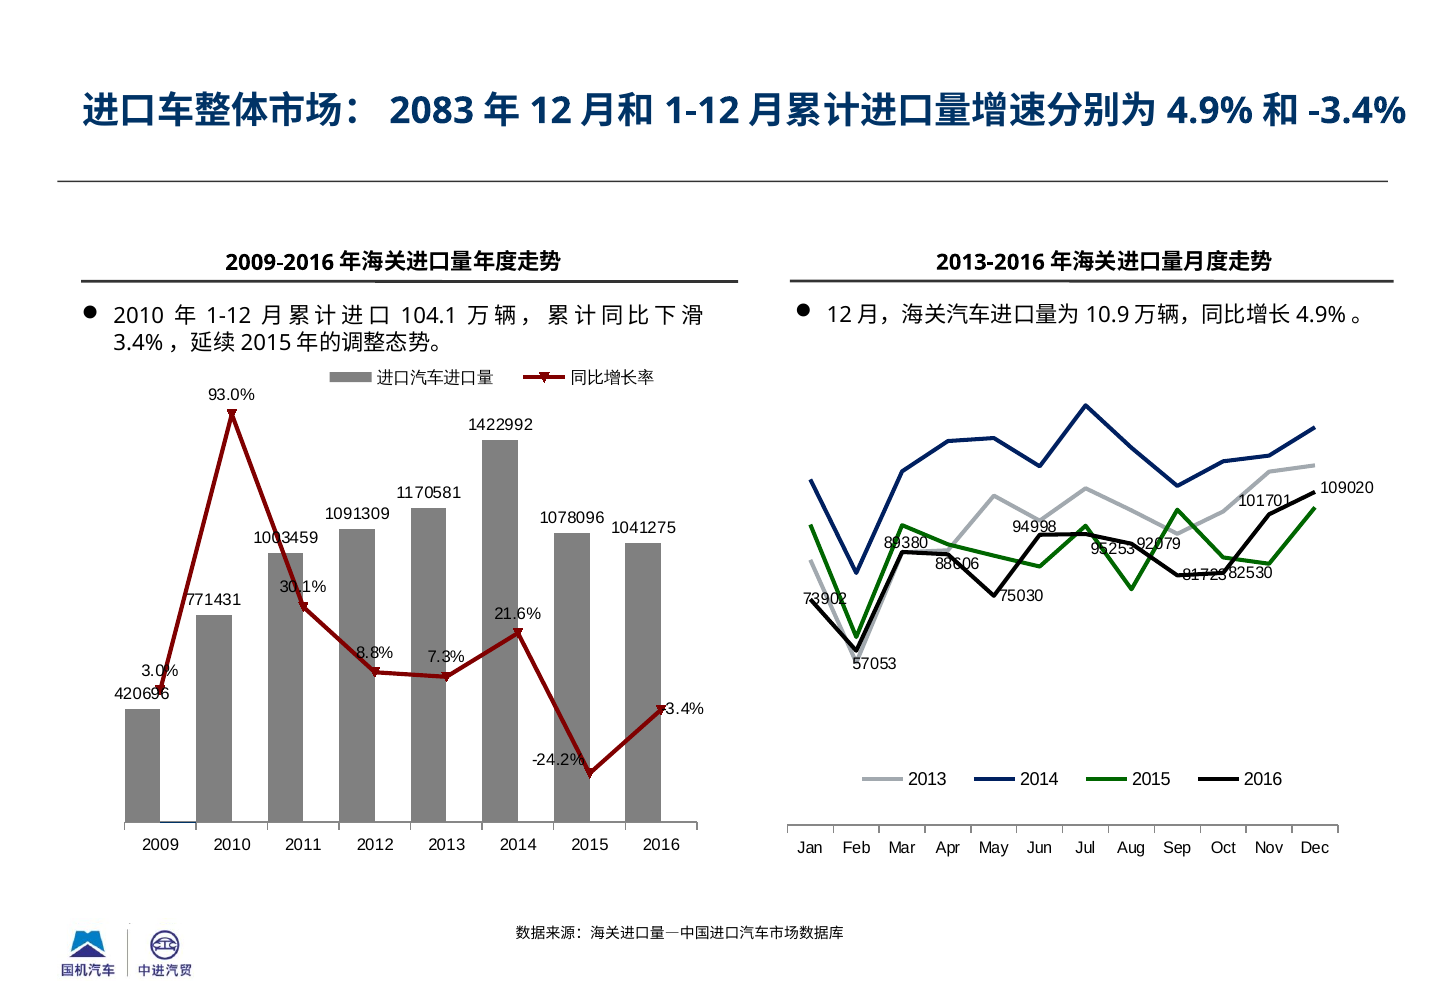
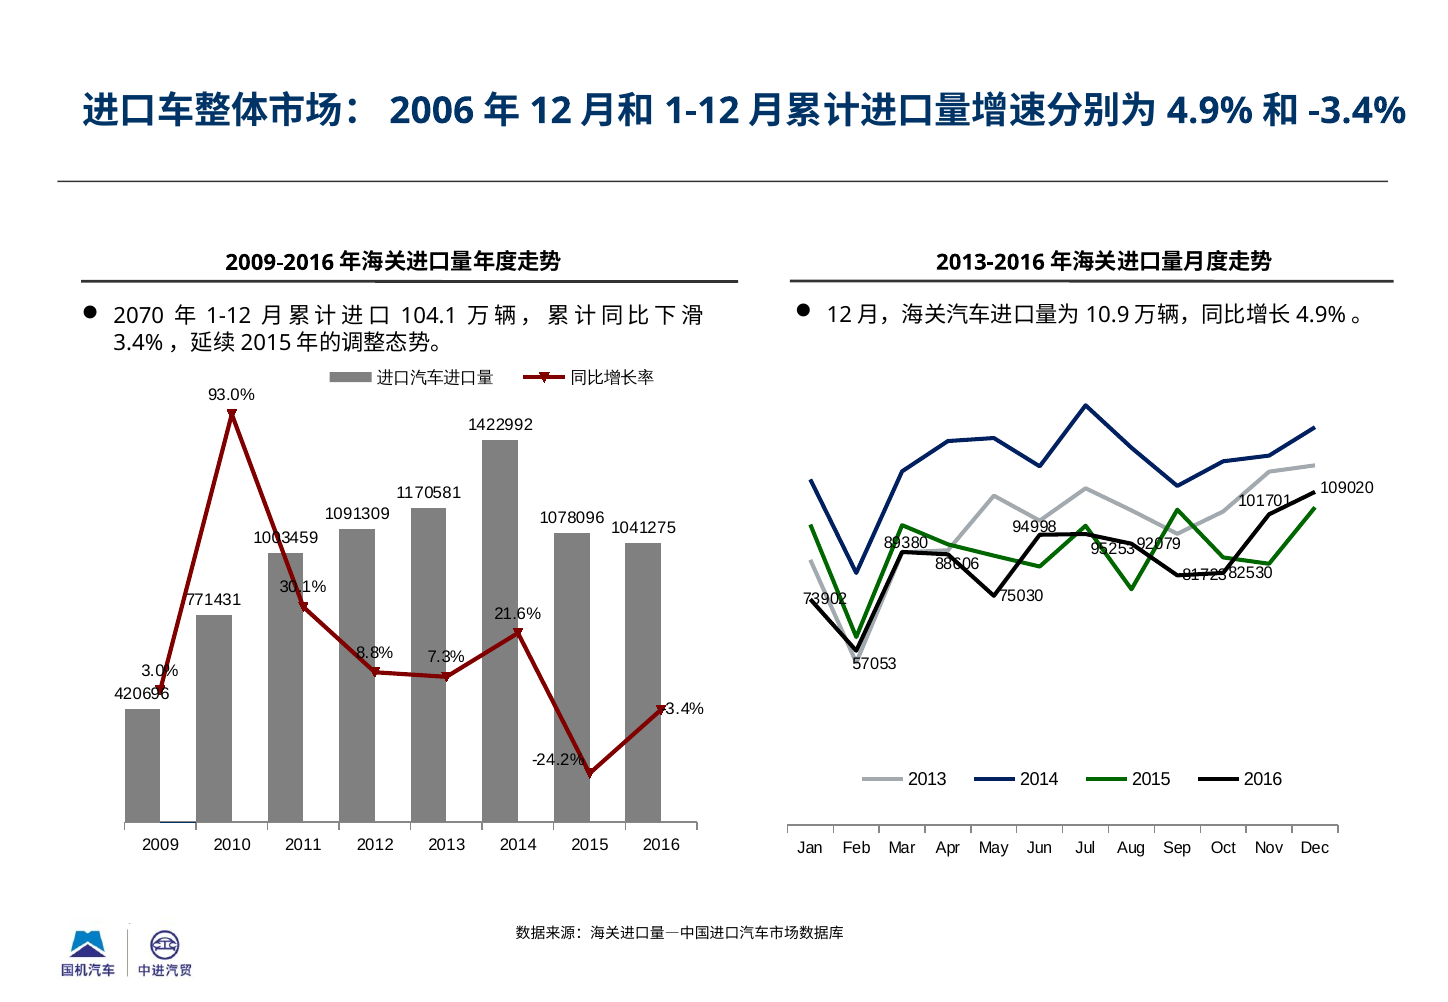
2083: 2083 -> 2006
2010 at (139, 316): 2010 -> 2070
